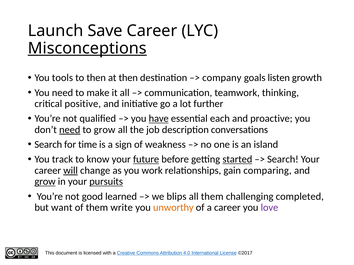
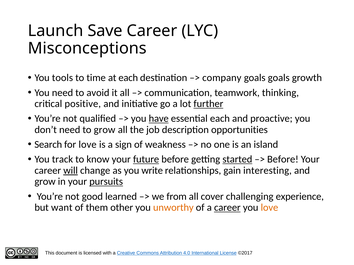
Misconceptions underline: present -> none
to then: then -> time
at then: then -> each
goals listen: listen -> goals
make: make -> avoid
further underline: none -> present
need at (70, 130) underline: present -> none
conversations: conversations -> opportunities
for time: time -> love
Search at (283, 160): Search -> Before
work: work -> write
comparing: comparing -> interesting
grow at (45, 182) underline: present -> none
blips: blips -> from
all them: them -> cover
completed: completed -> experience
write: write -> other
career at (227, 208) underline: none -> present
love at (269, 208) colour: purple -> orange
